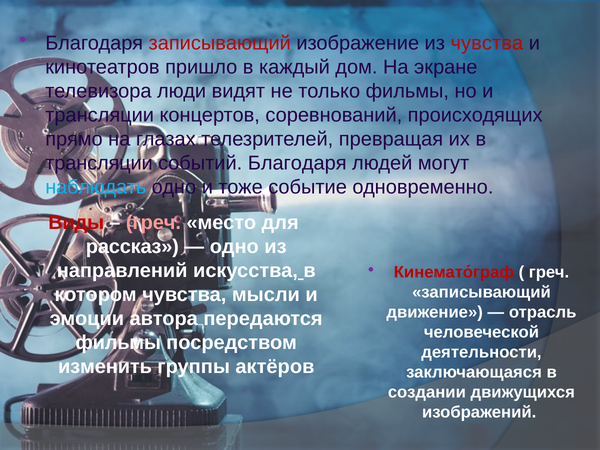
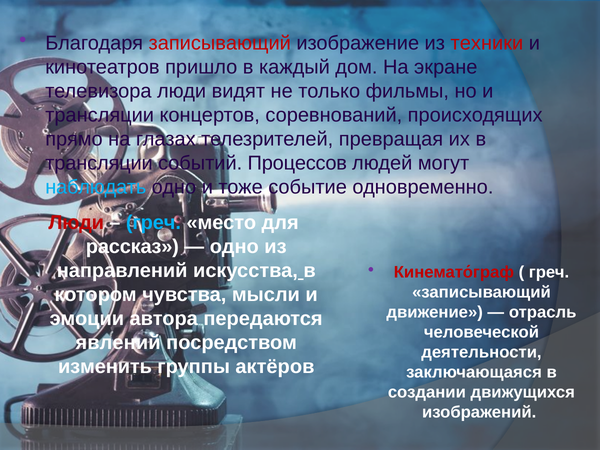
из чувства: чувства -> техники
событий Благодаря: Благодаря -> Процессов
Виды at (76, 222): Виды -> Люди
греч at (153, 222) colour: pink -> light blue
фильмы at (118, 342): фильмы -> явлений
